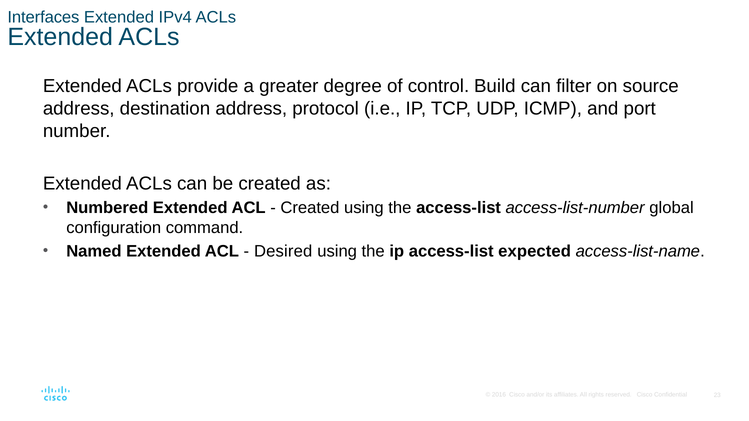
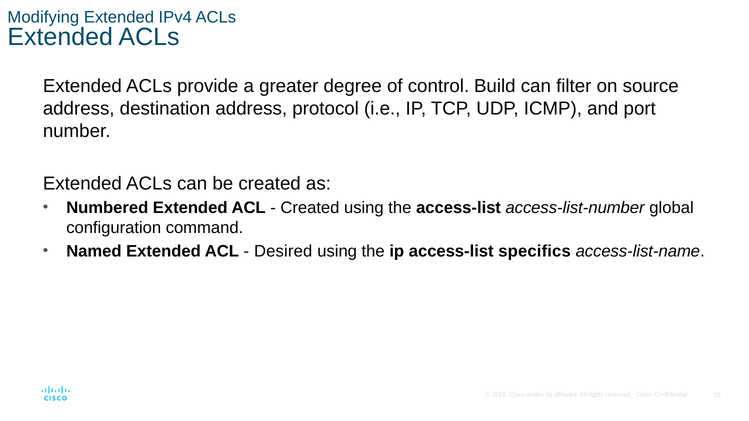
Interfaces: Interfaces -> Modifying
expected: expected -> specifics
